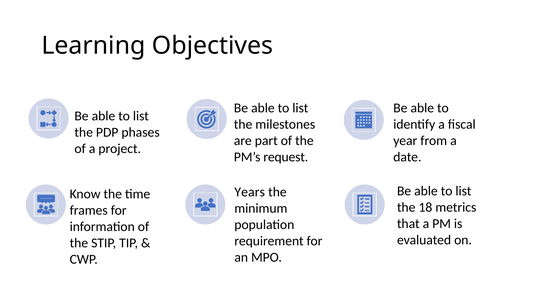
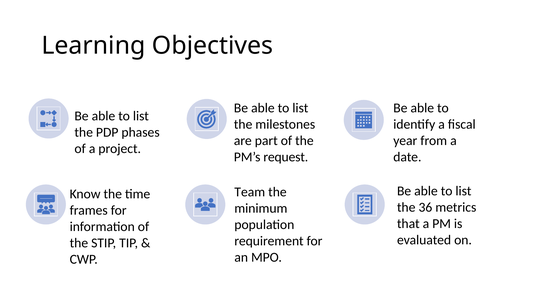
Years: Years -> Team
18: 18 -> 36
